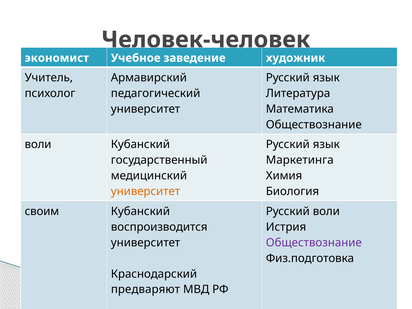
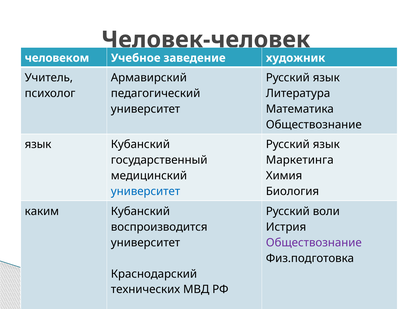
экономист: экономист -> человеком
воли at (38, 145): воли -> язык
университет at (146, 191) colour: orange -> blue
своим: своим -> каким
предваряют: предваряют -> технических
